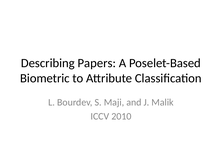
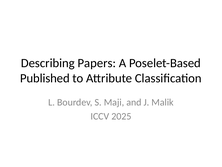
Biometric: Biometric -> Published
2010: 2010 -> 2025
